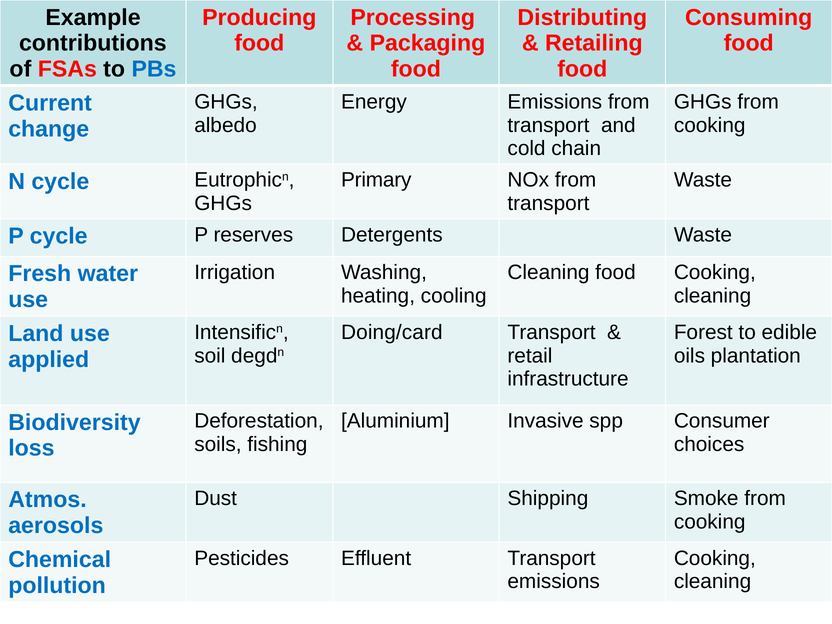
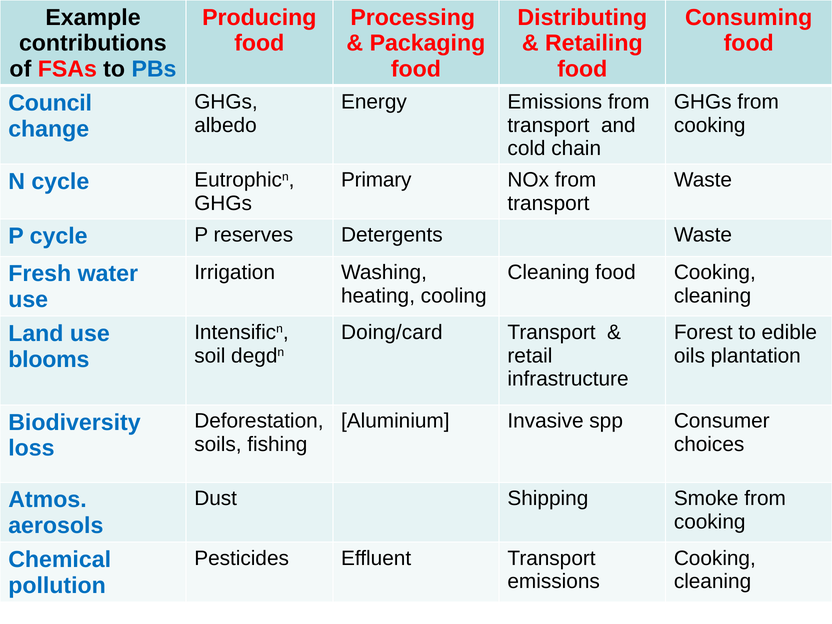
Current: Current -> Council
applied: applied -> blooms
